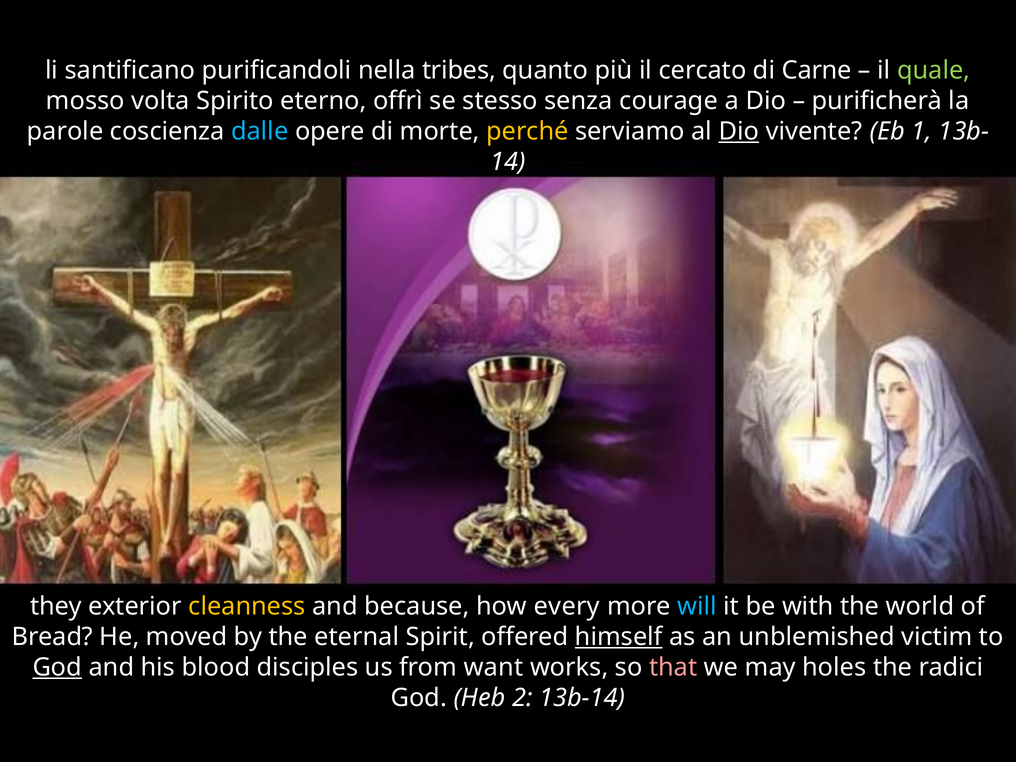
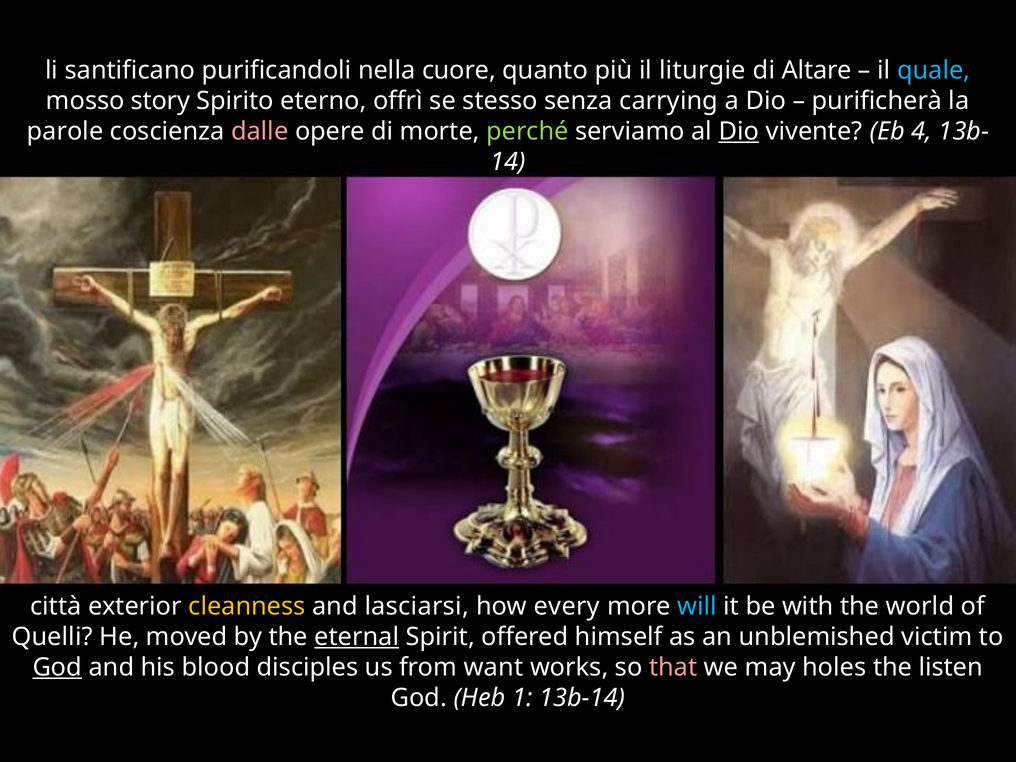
tribes: tribes -> cuore
cercato: cercato -> liturgie
Carne: Carne -> Altare
quale colour: light green -> light blue
volta: volta -> story
courage: courage -> carrying
dalle colour: light blue -> pink
perché colour: yellow -> light green
1: 1 -> 4
they: they -> città
because: because -> lasciarsi
Bread: Bread -> Quelli
eternal underline: none -> present
himself underline: present -> none
radici: radici -> listen
2: 2 -> 1
